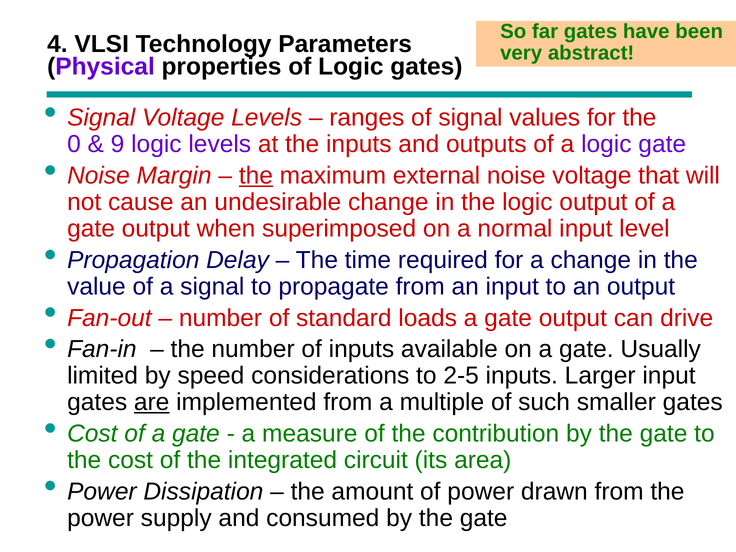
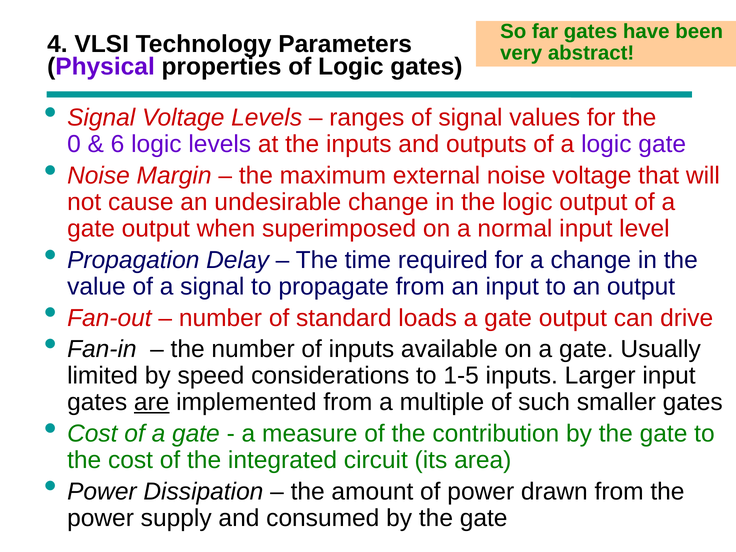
9: 9 -> 6
the at (256, 176) underline: present -> none
2-5: 2-5 -> 1-5
